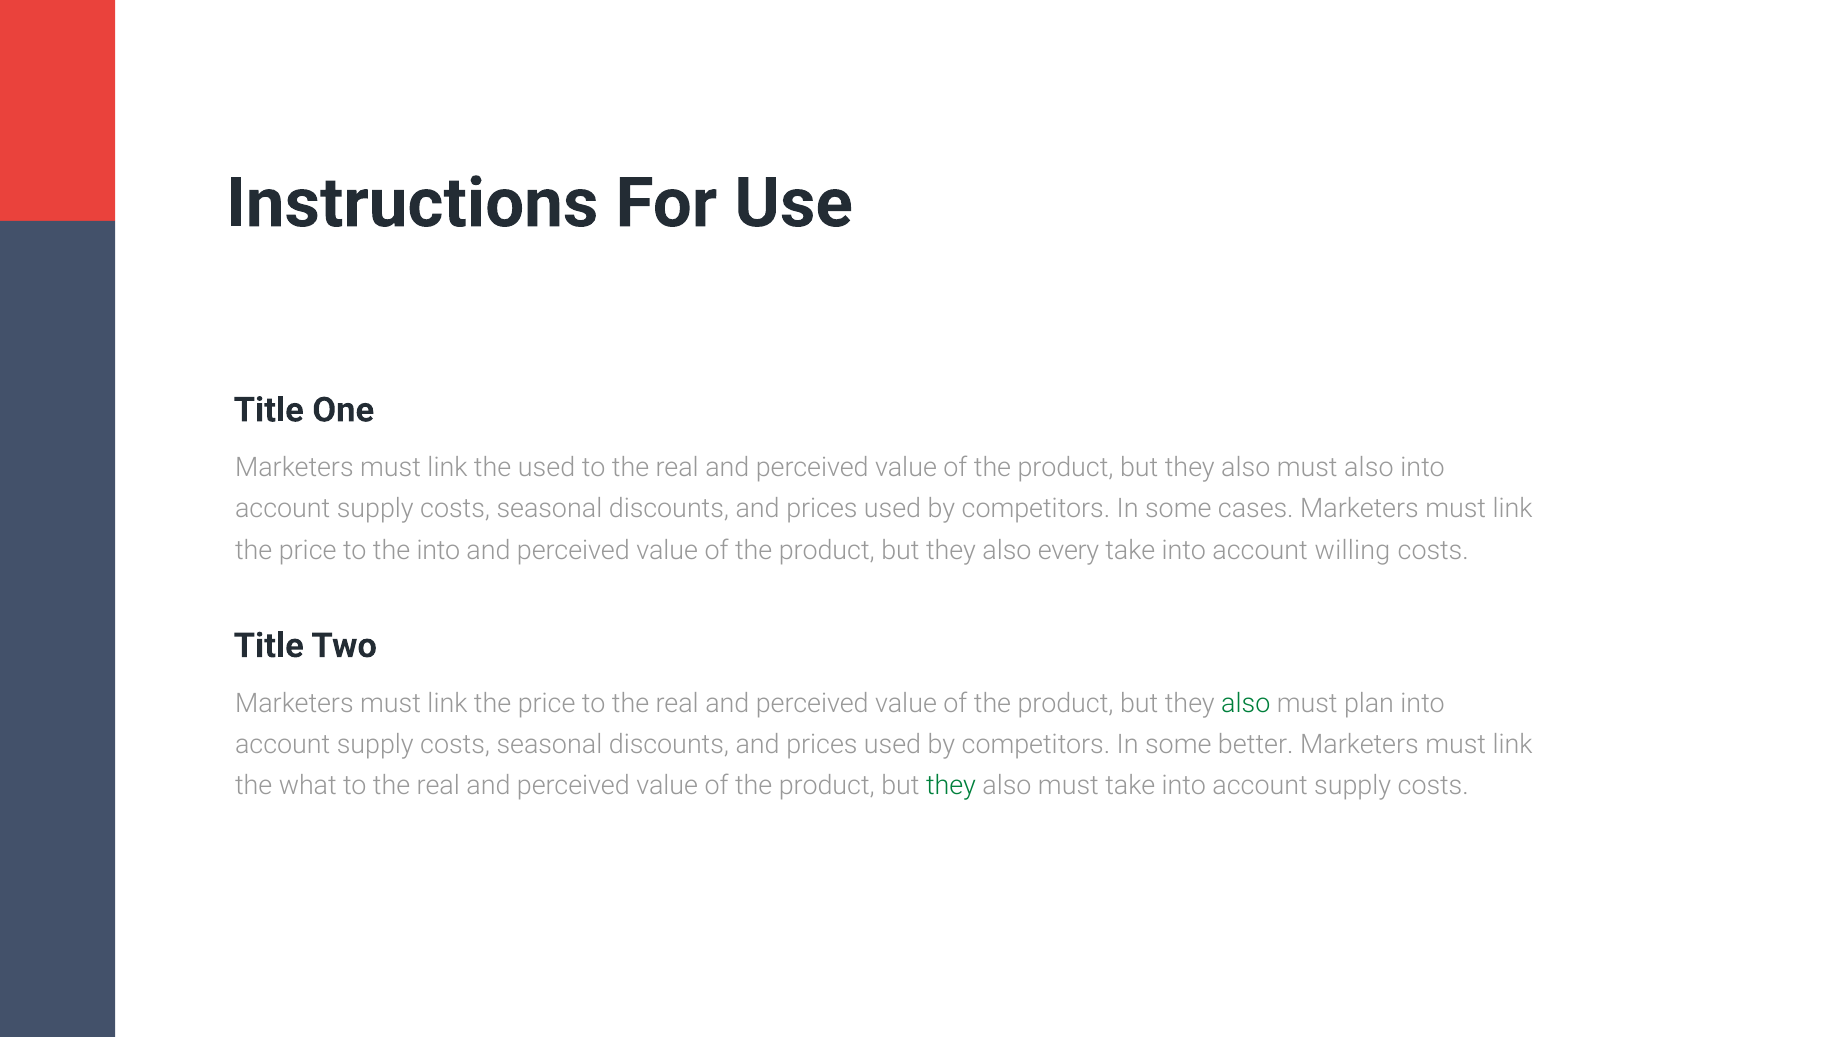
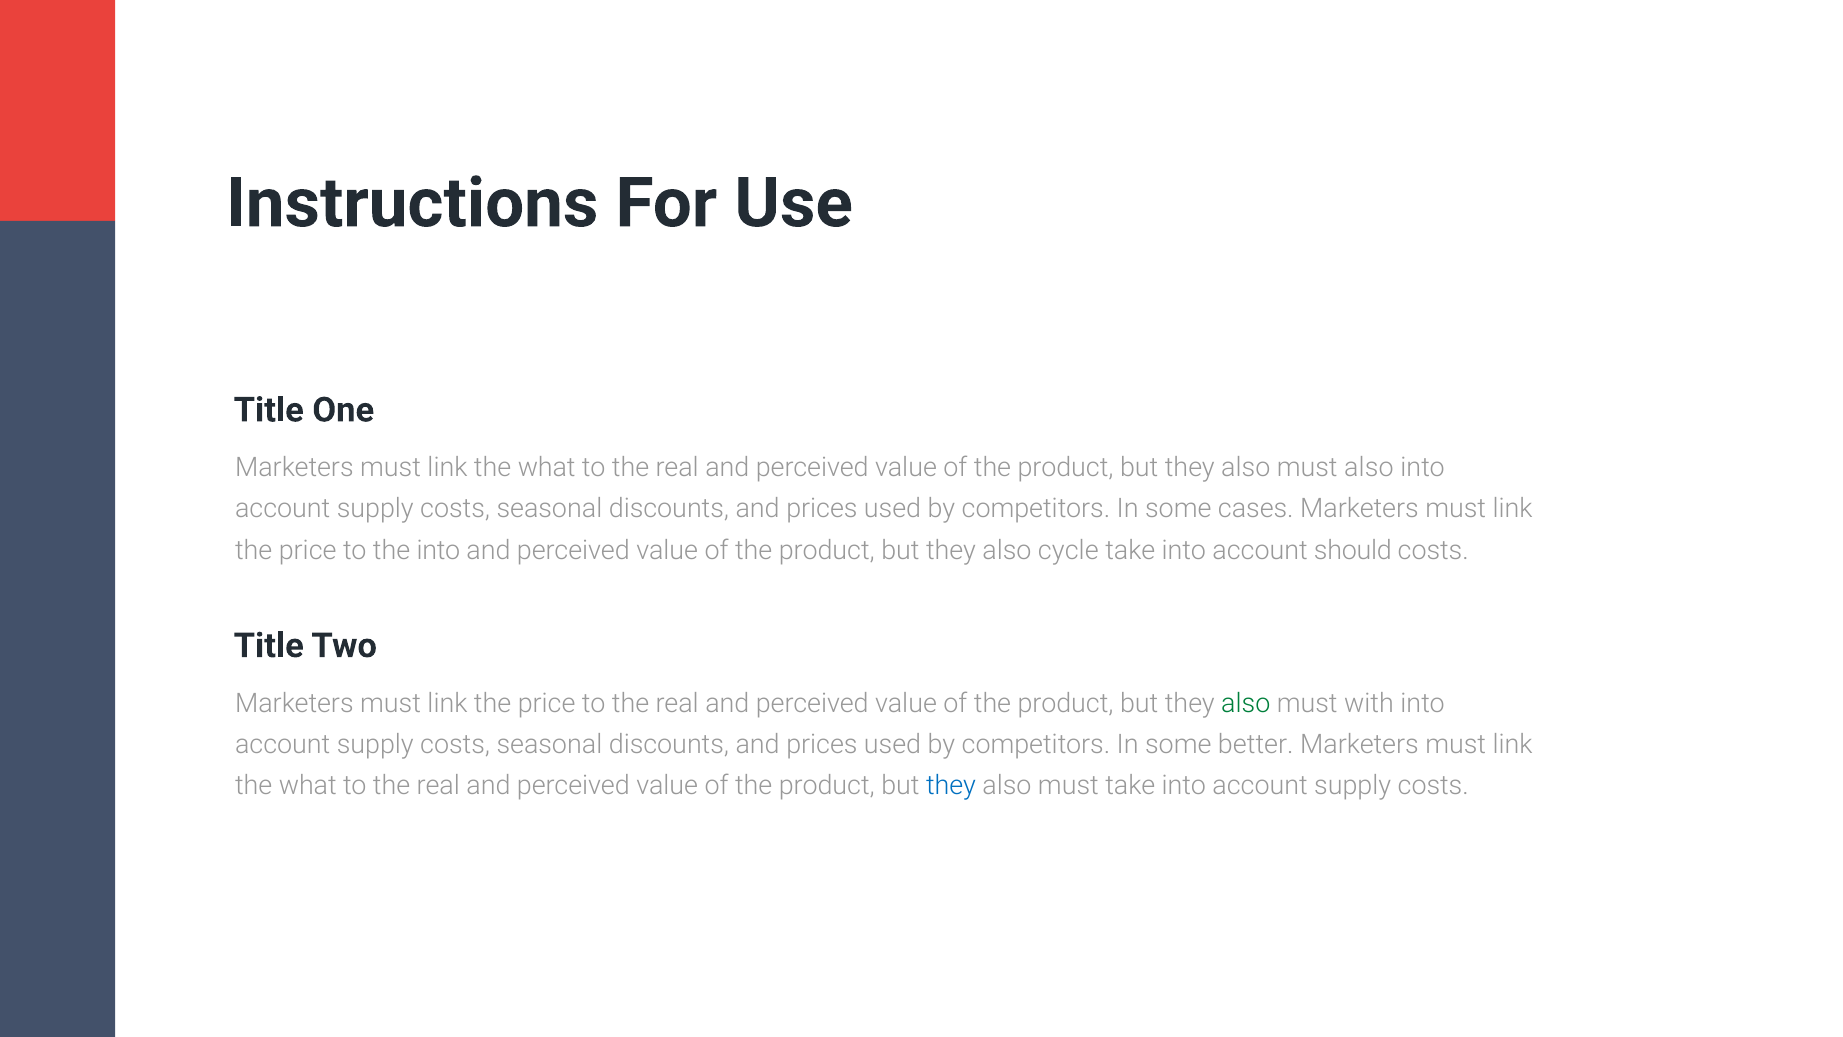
used at (547, 468): used -> what
every: every -> cycle
willing: willing -> should
plan: plan -> with
they at (951, 786) colour: green -> blue
